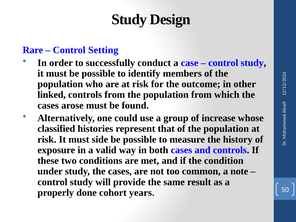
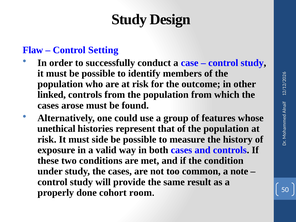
Rare: Rare -> Flaw
increase: increase -> features
classified: classified -> unethical
years: years -> room
